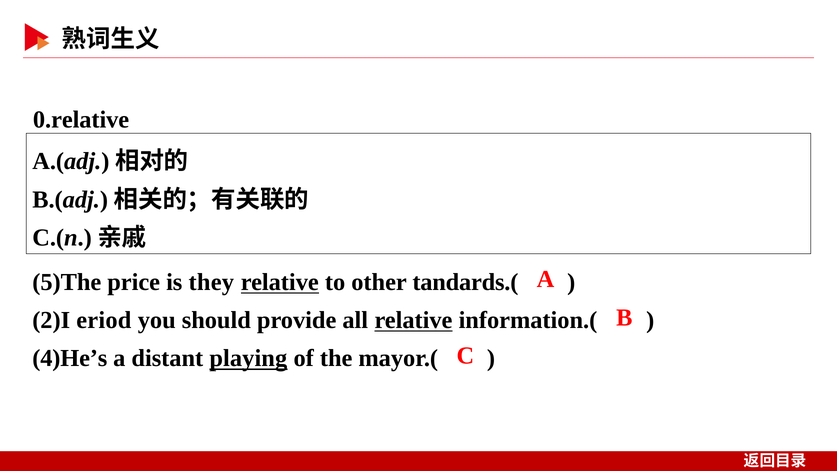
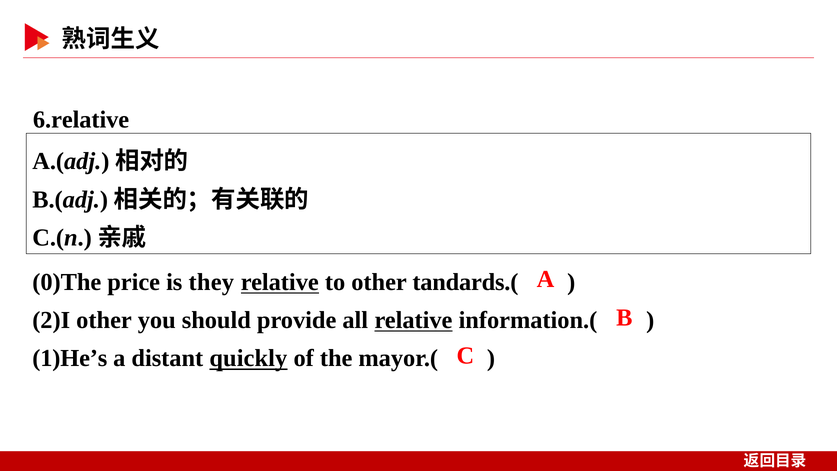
0.relative: 0.relative -> 6.relative
5)The: 5)The -> 0)The
2)I eriod: eriod -> other
4)He’s: 4)He’s -> 1)He’s
playing: playing -> quickly
